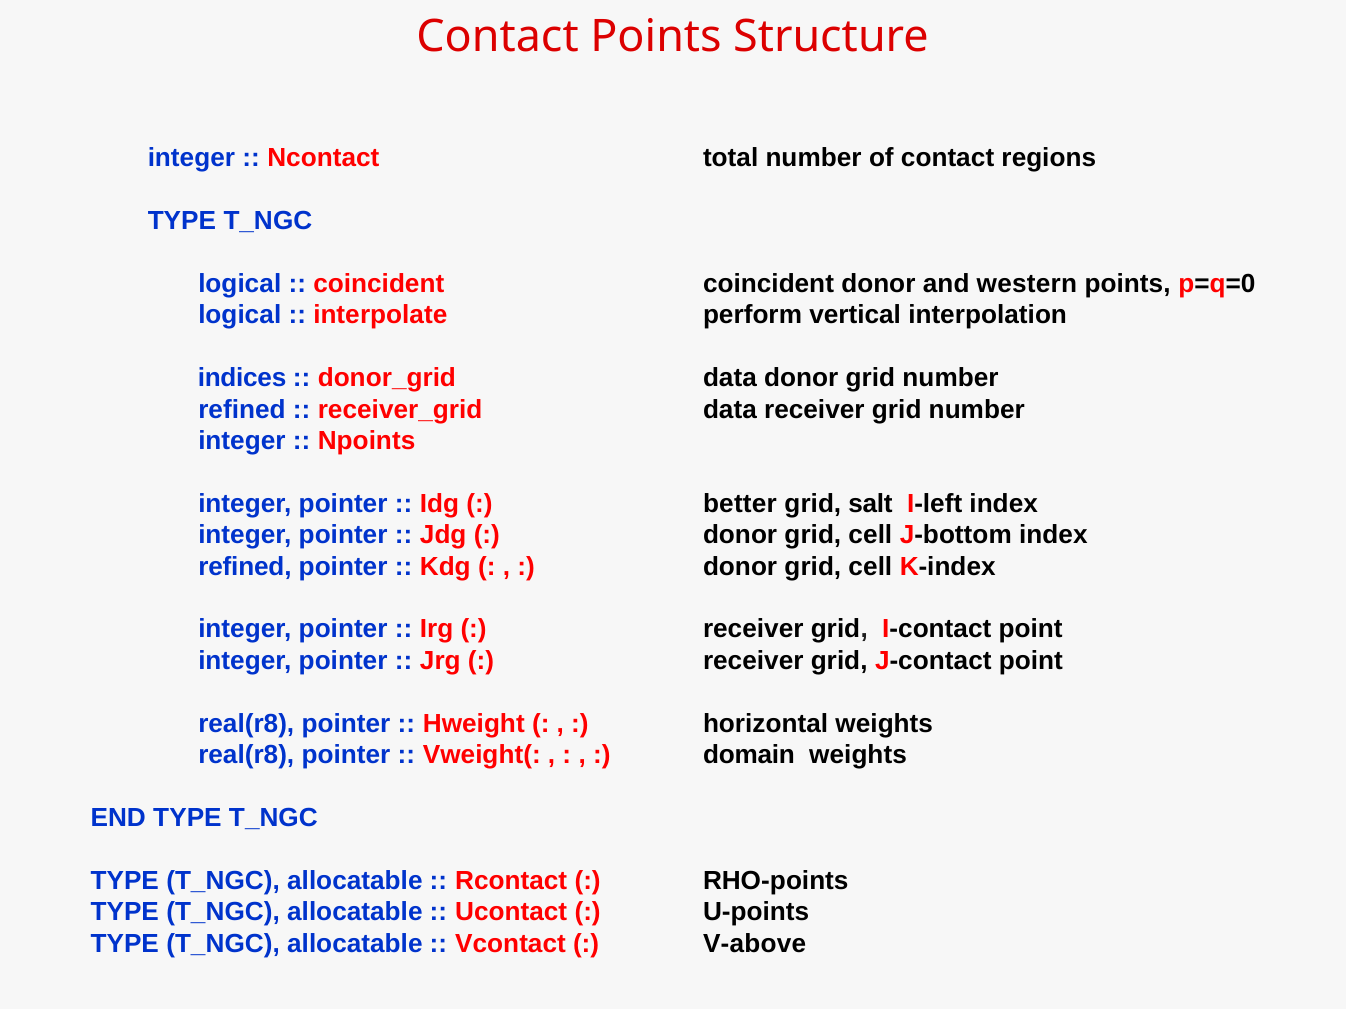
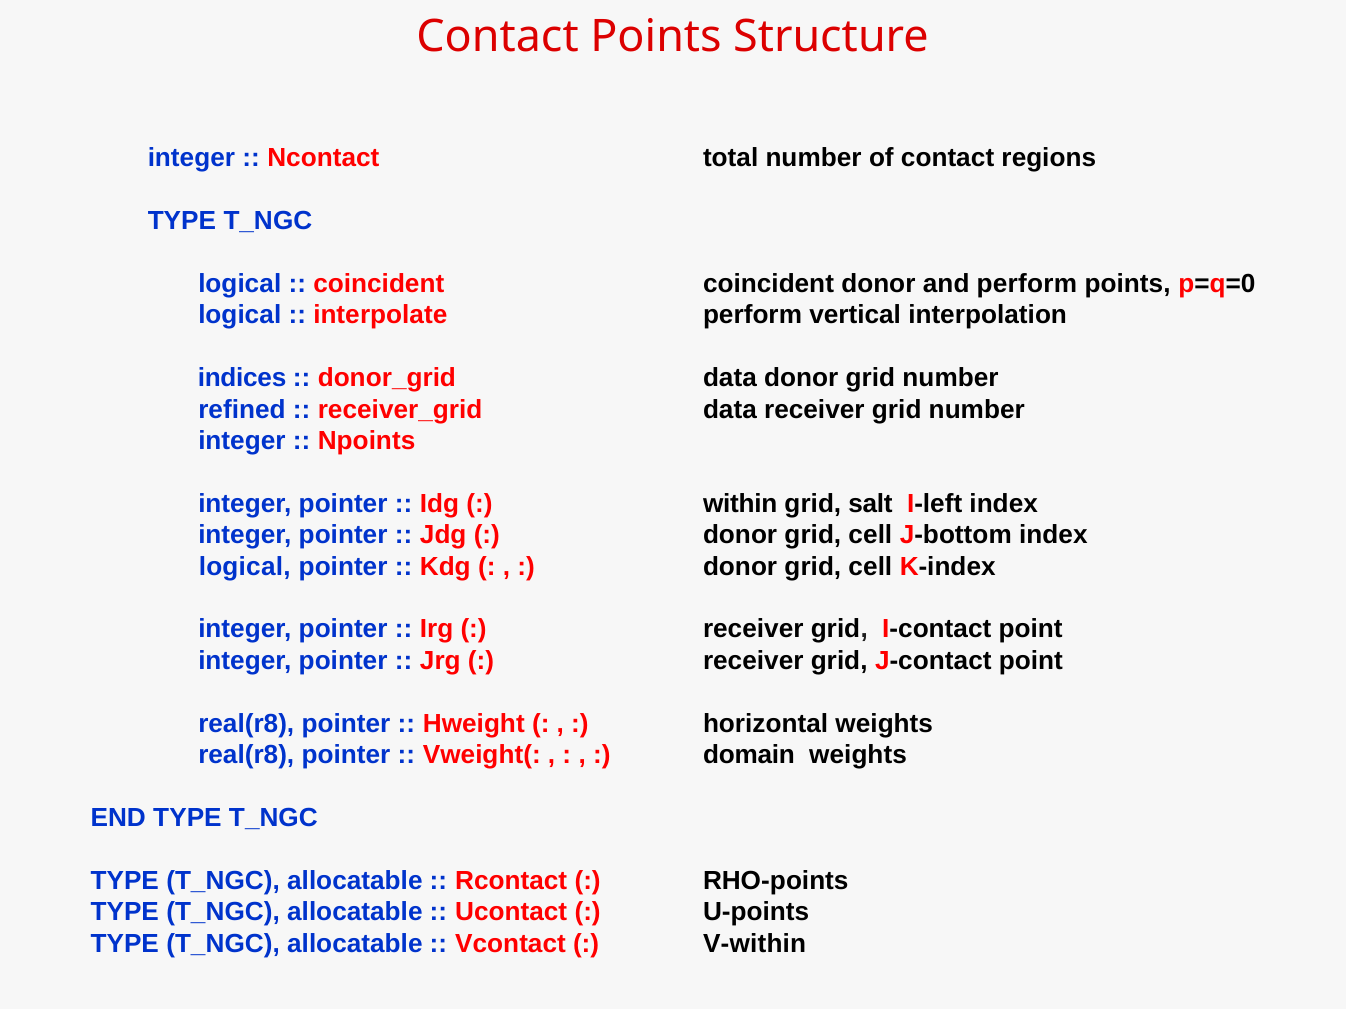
and western: western -> perform
better: better -> within
refined at (245, 567): refined -> logical
V-above: V-above -> V-within
